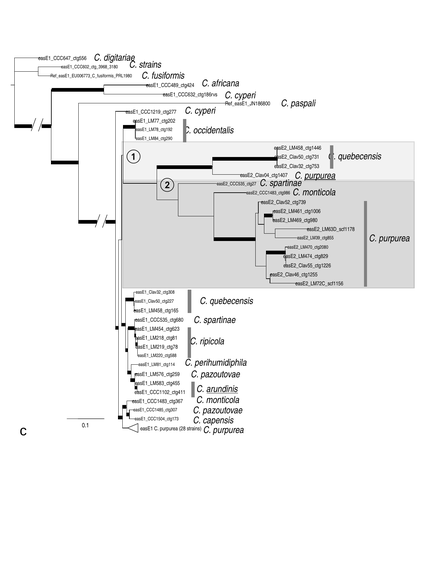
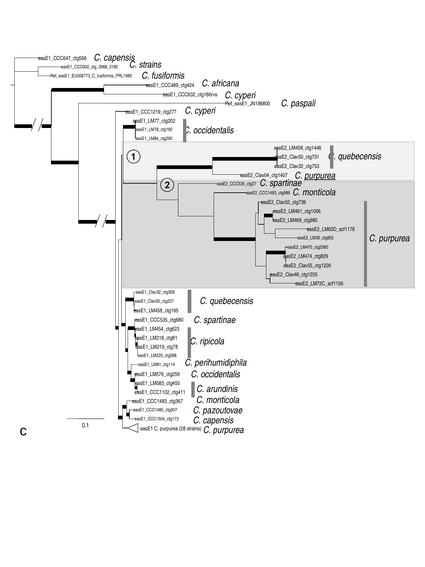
digitariae at (119, 58): digitariae -> capensis
pazoutovae at (221, 374): pazoutovae -> occidentalis
arundinis underline: present -> none
